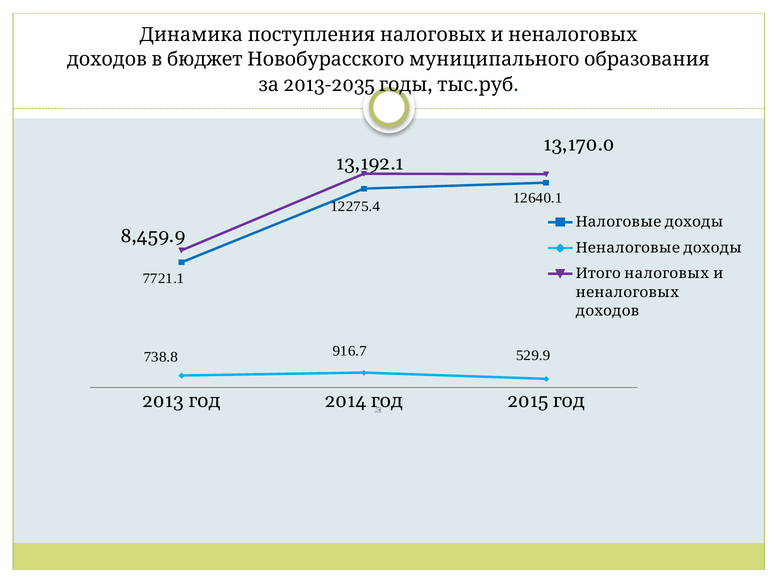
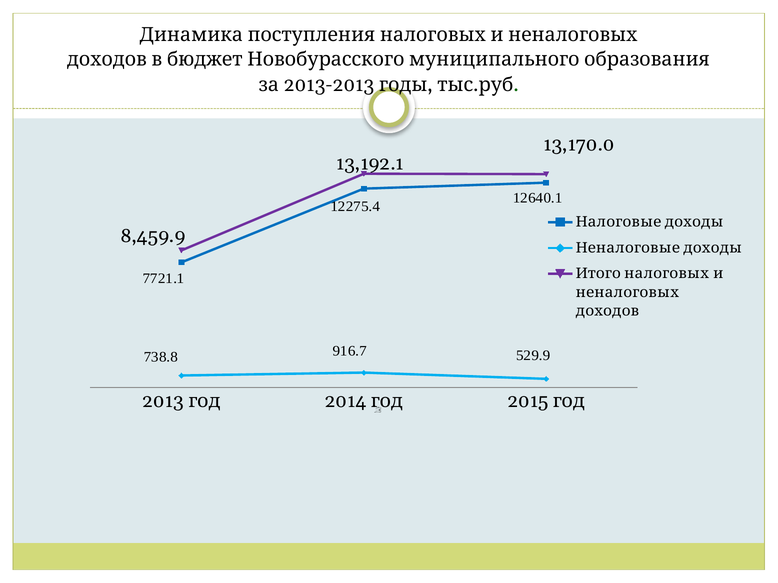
2013-2035: 2013-2035 -> 2013-2013
